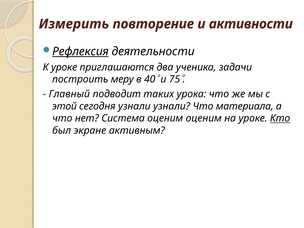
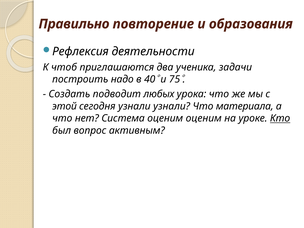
Измерить: Измерить -> Правильно
активности: активности -> образования
Рефлексия underline: present -> none
К уроке: уроке -> чтоб
меру: меру -> надо
Главный: Главный -> Создать
таких: таких -> любых
экране: экране -> вопрос
